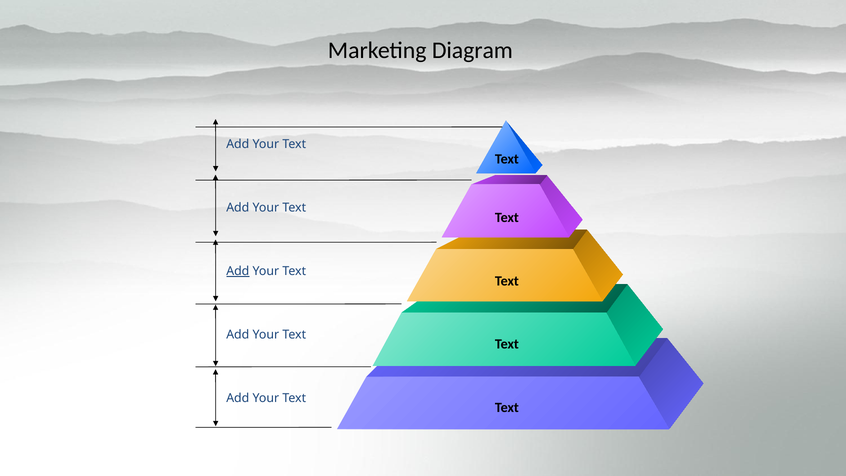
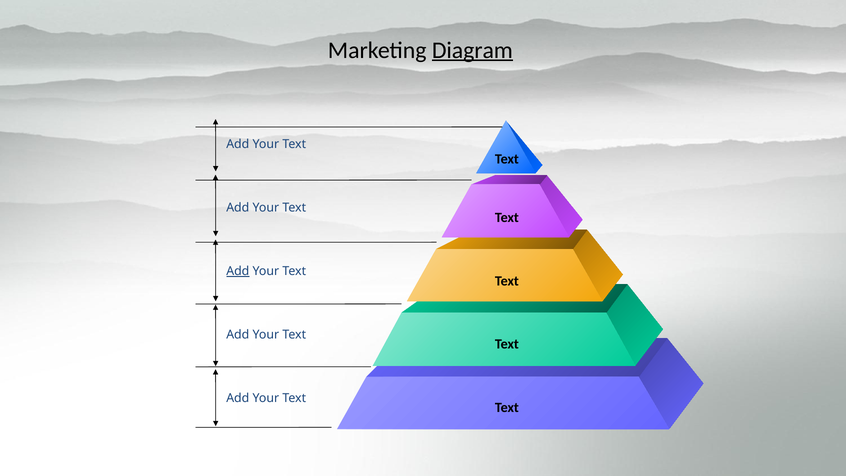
Diagram underline: none -> present
